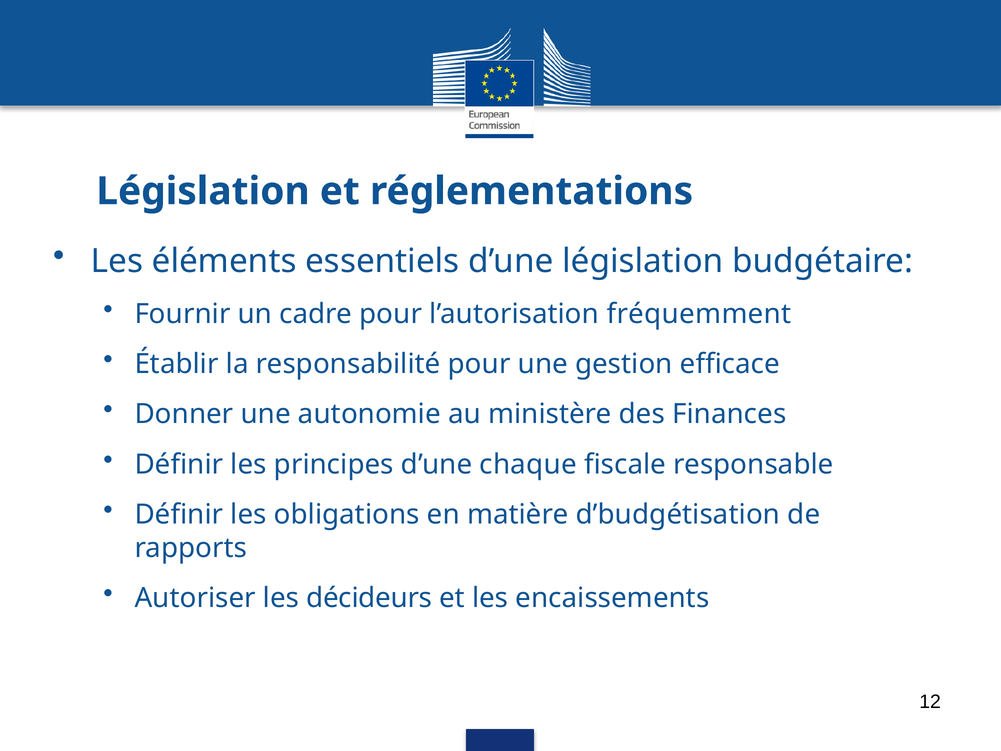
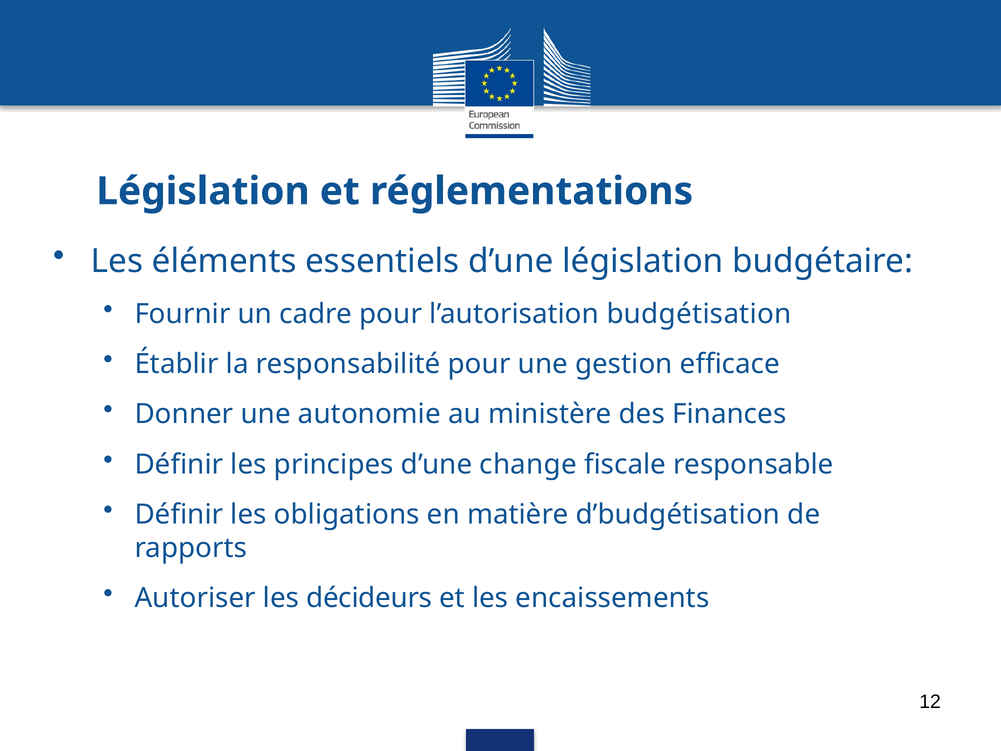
fréquemment: fréquemment -> budgétisation
chaque: chaque -> change
